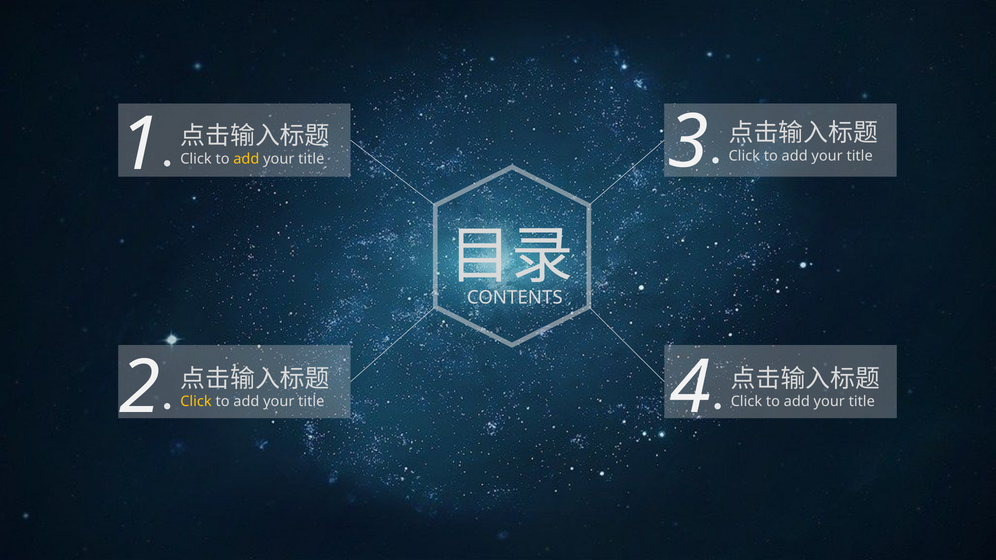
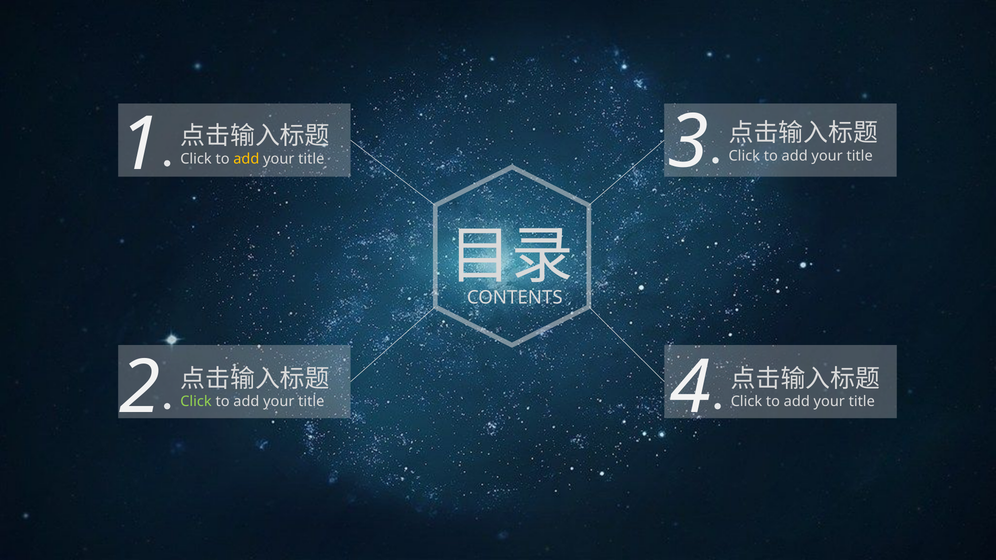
Click at (196, 402) colour: yellow -> light green
